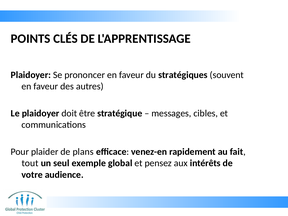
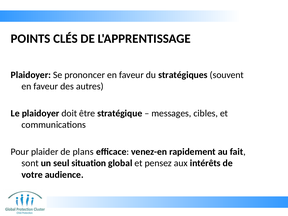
tout: tout -> sont
exemple: exemple -> situation
